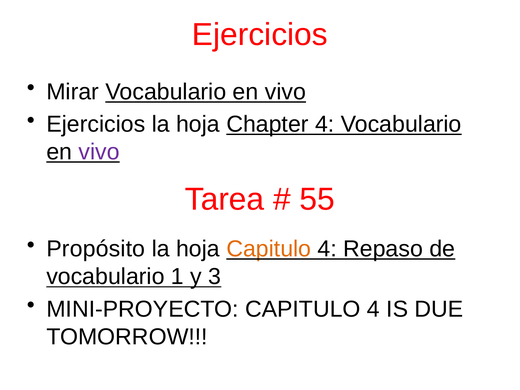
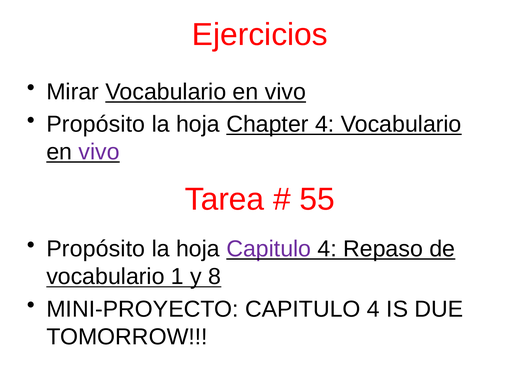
Ejercicios at (96, 124): Ejercicios -> Propósito
Capitulo at (269, 249) colour: orange -> purple
3: 3 -> 8
